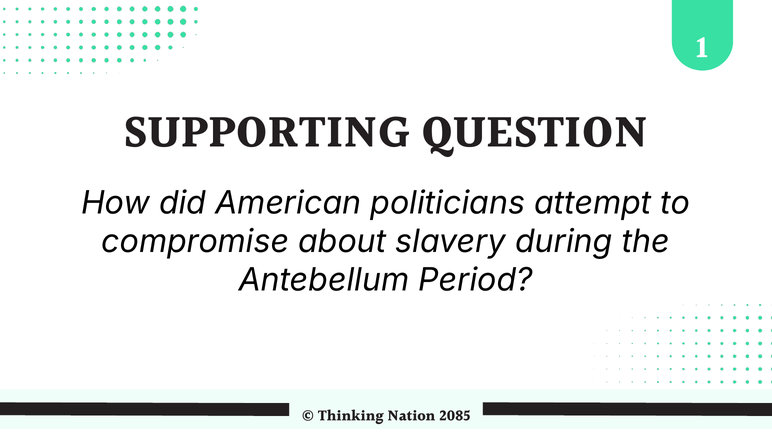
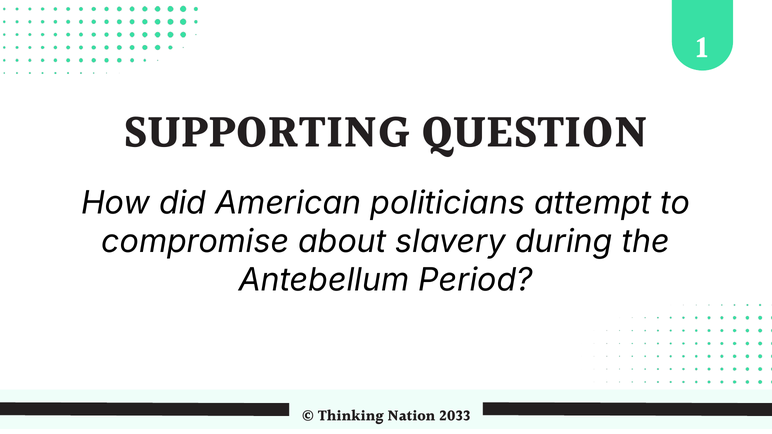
2085: 2085 -> 2033
